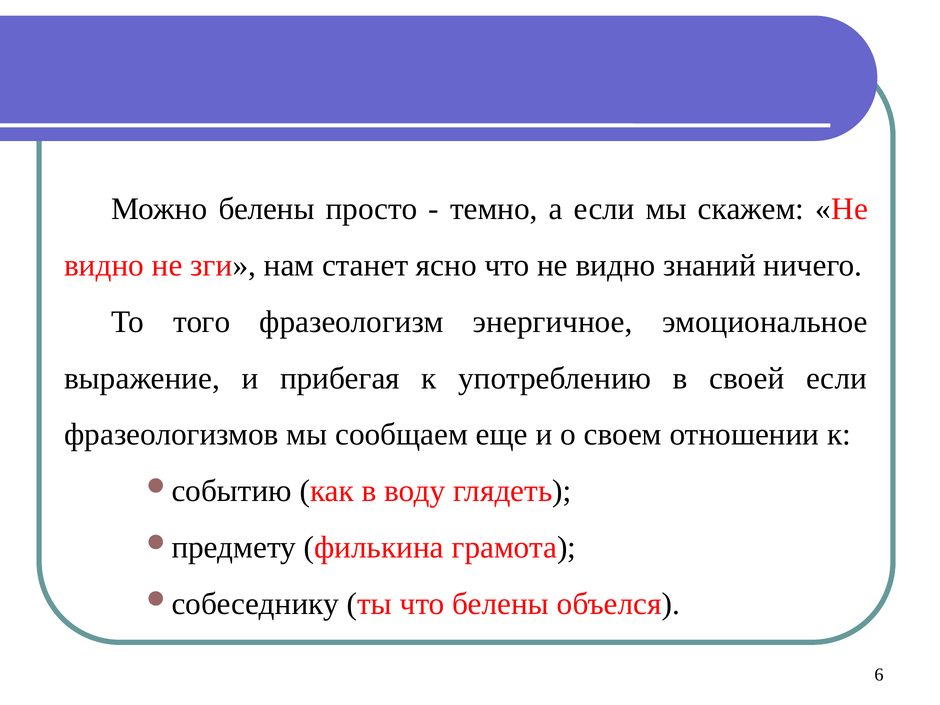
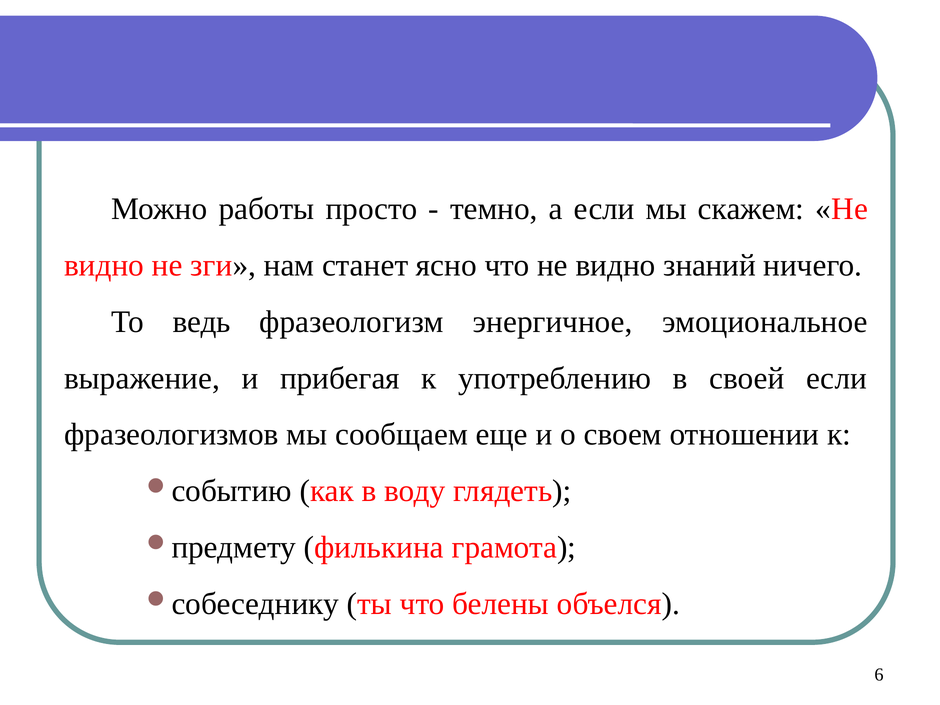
Можно белены: белены -> работы
того: того -> ведь
